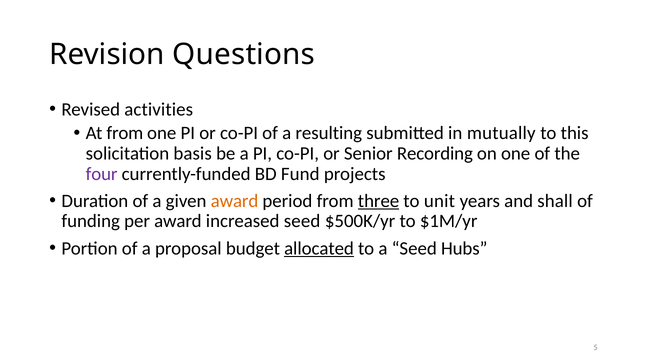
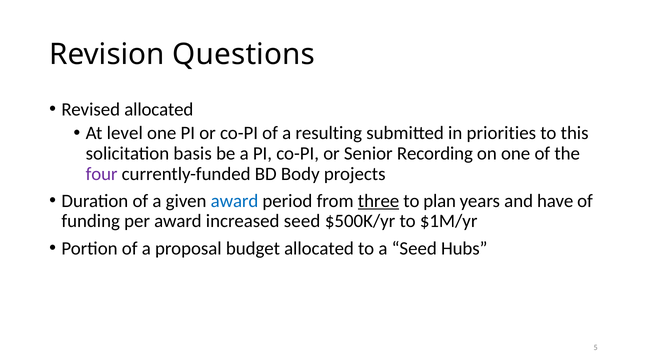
Revised activities: activities -> allocated
At from: from -> level
mutually: mutually -> priorities
Fund: Fund -> Body
award at (235, 201) colour: orange -> blue
unit: unit -> plan
shall: shall -> have
allocated at (319, 248) underline: present -> none
